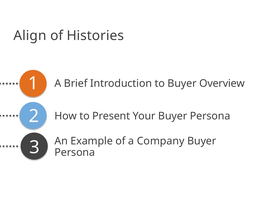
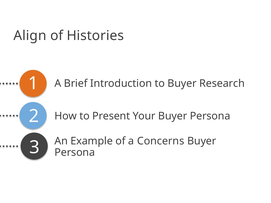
Overview: Overview -> Research
Company: Company -> Concerns
